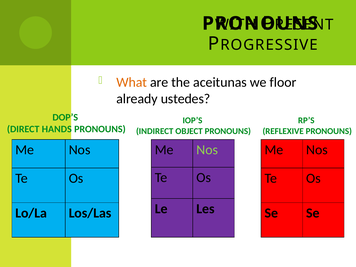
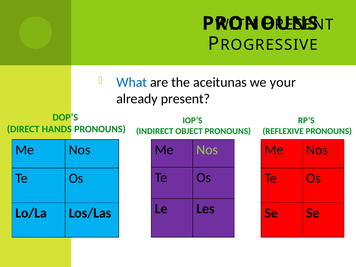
What colour: orange -> blue
floor: floor -> your
ustedes: ustedes -> present
